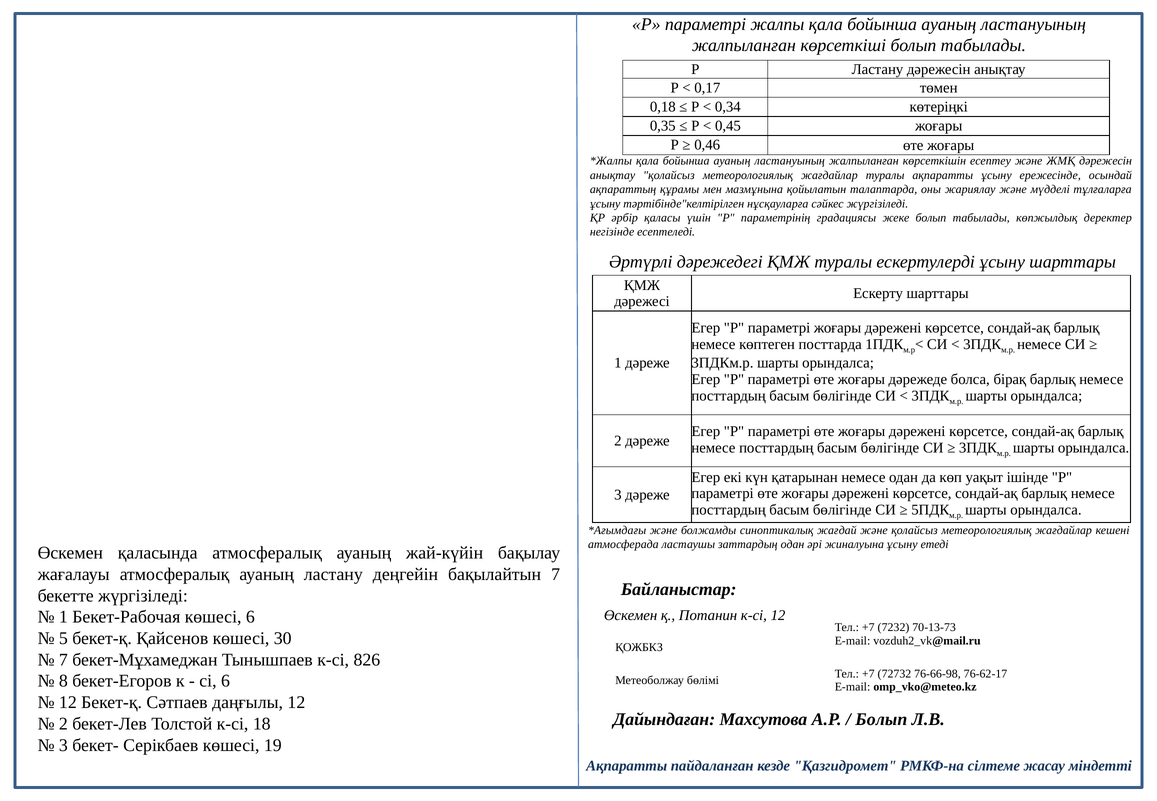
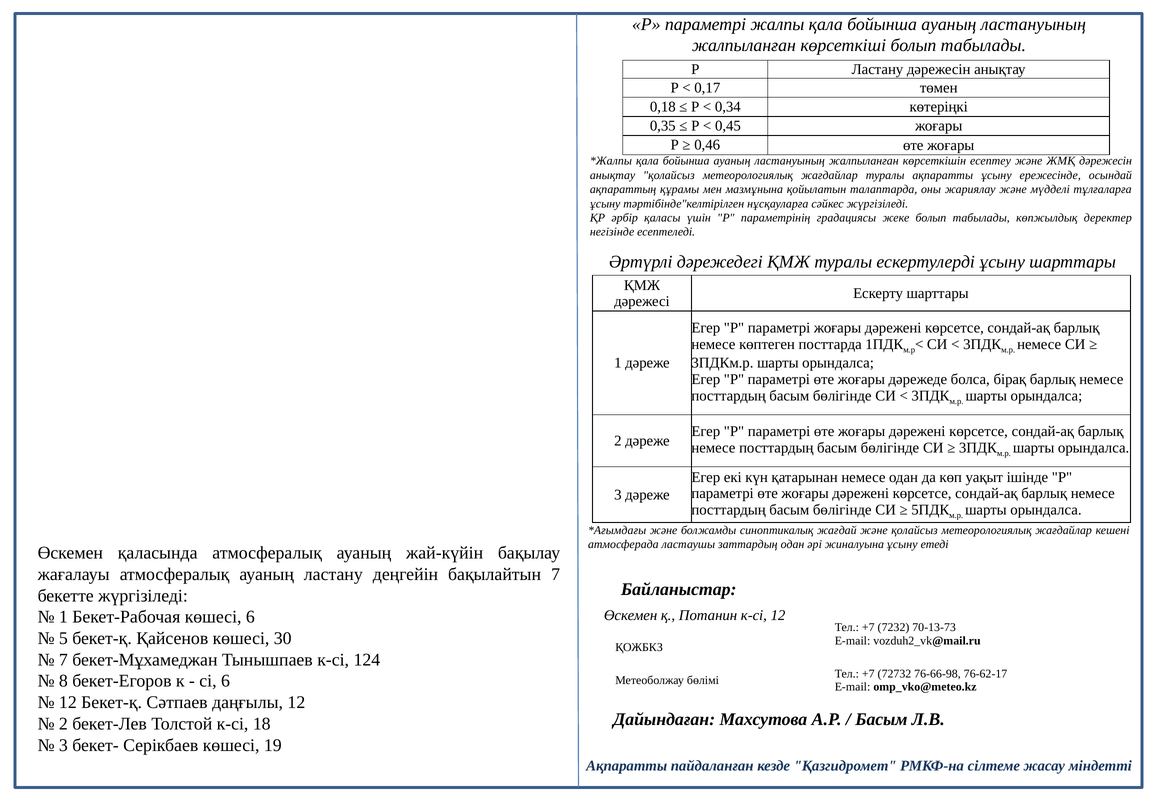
826: 826 -> 124
Болып at (881, 719): Болып -> Басым
